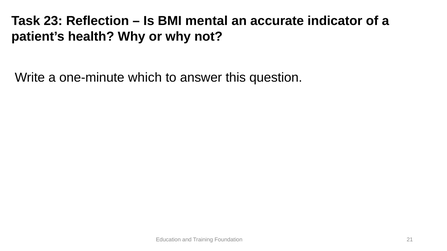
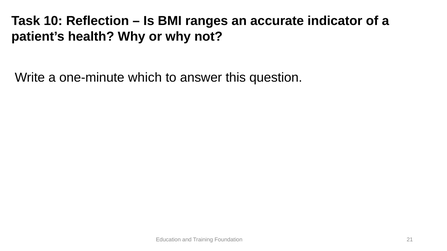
23: 23 -> 10
mental: mental -> ranges
